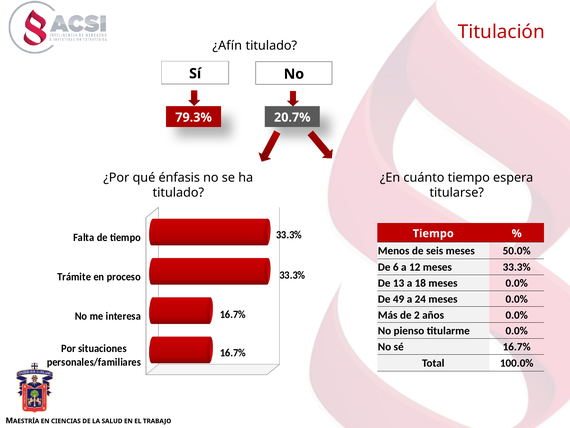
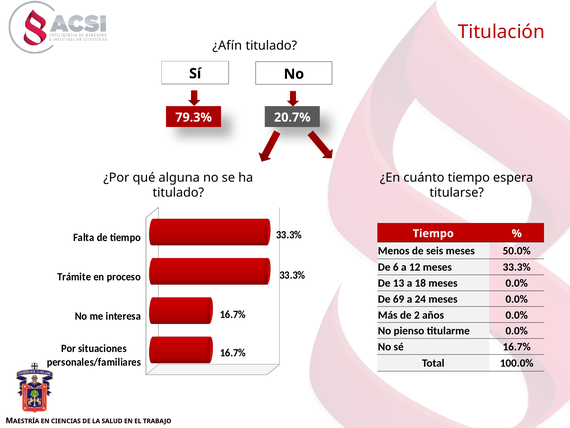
énfasis: énfasis -> alguna
49: 49 -> 69
